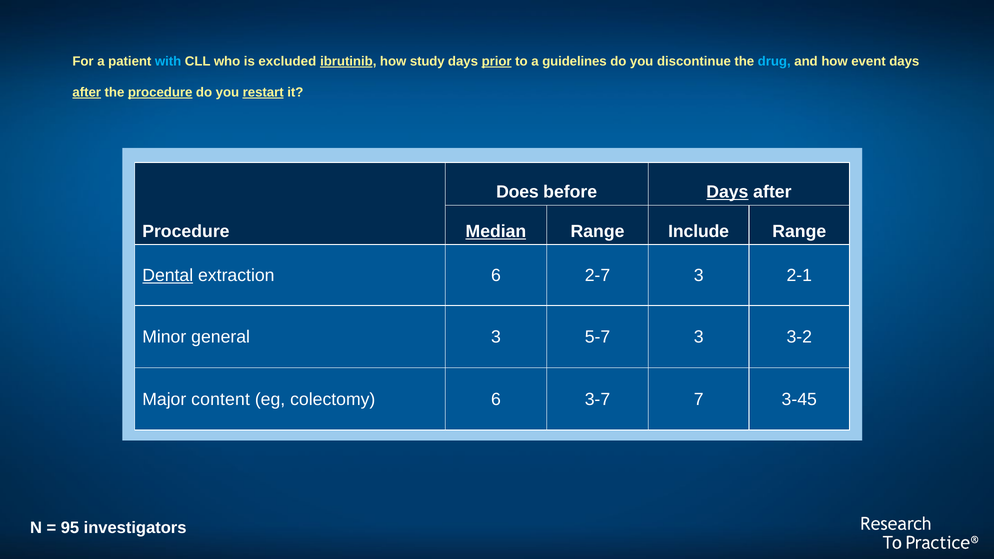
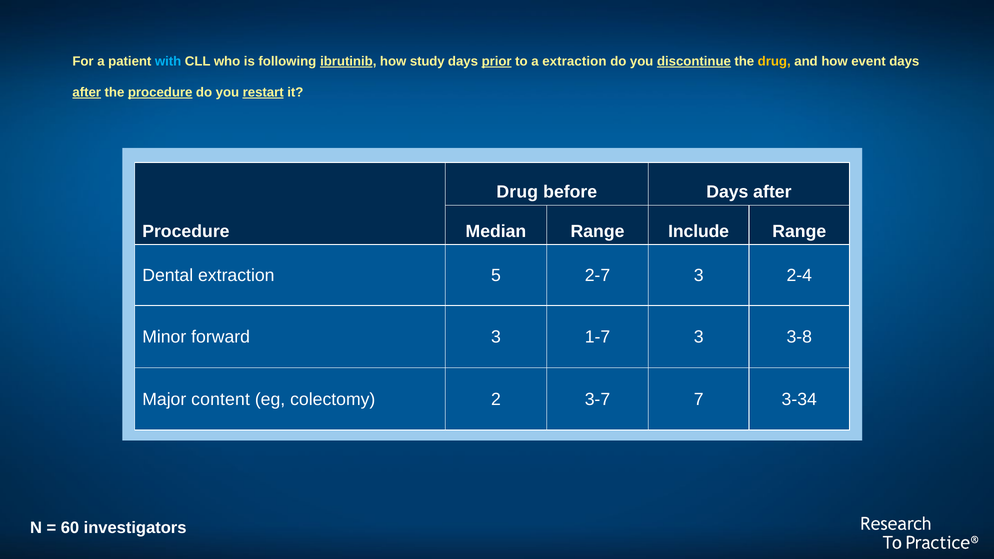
excluded: excluded -> following
a guidelines: guidelines -> extraction
discontinue underline: none -> present
drug at (774, 61) colour: light blue -> yellow
Does at (517, 192): Does -> Drug
Days at (727, 192) underline: present -> none
Median underline: present -> none
Dental underline: present -> none
extraction 6: 6 -> 5
2-1: 2-1 -> 2-4
general: general -> forward
5-7: 5-7 -> 1-7
3-2: 3-2 -> 3-8
colectomy 6: 6 -> 2
3-45: 3-45 -> 3-34
95: 95 -> 60
